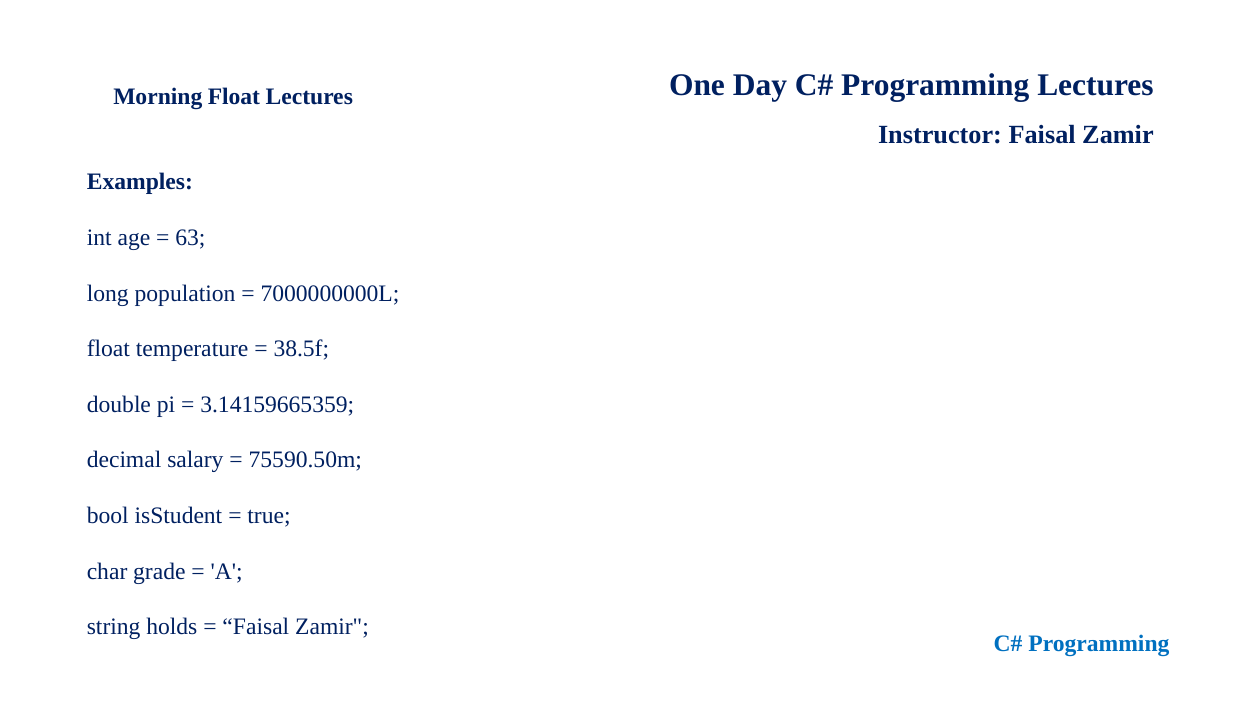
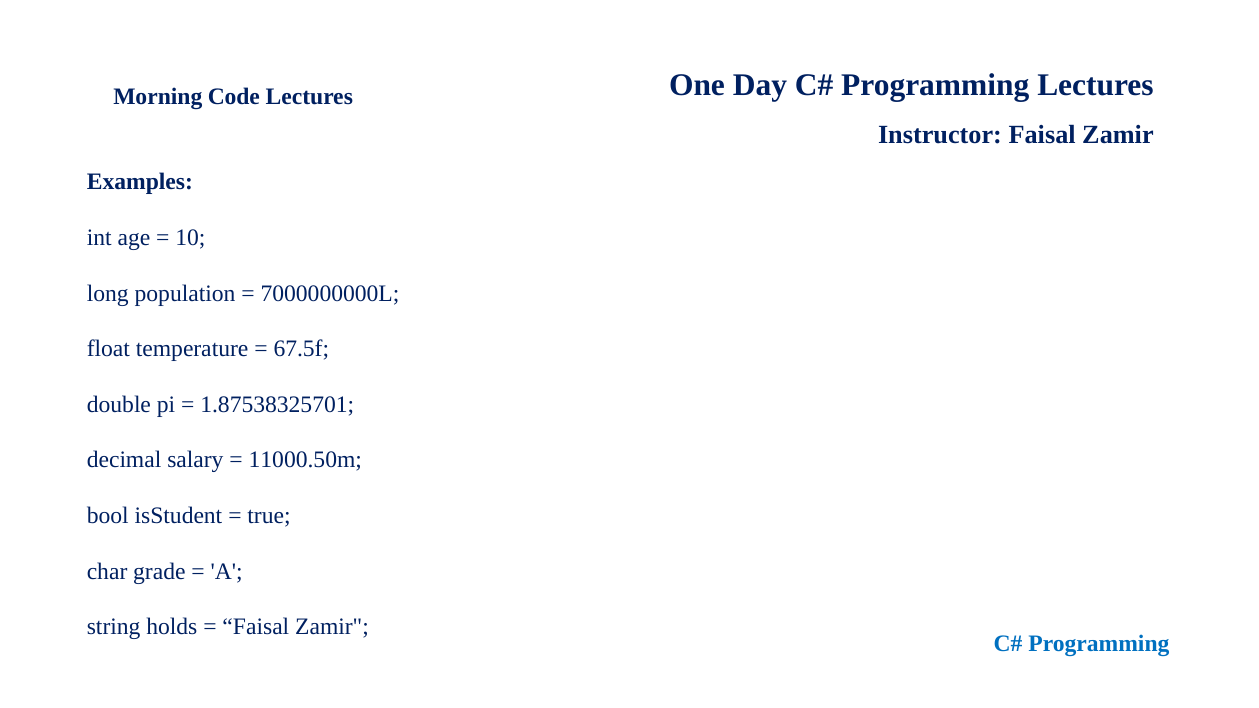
Morning Float: Float -> Code
63: 63 -> 10
38.5f: 38.5f -> 67.5f
3.14159665359: 3.14159665359 -> 1.87538325701
75590.50m: 75590.50m -> 11000.50m
